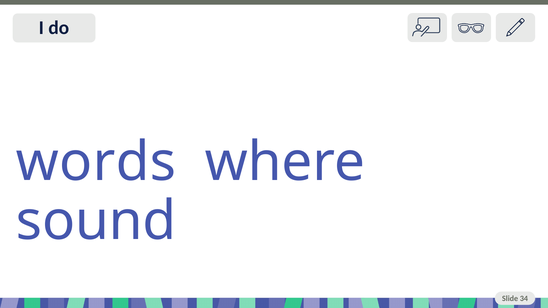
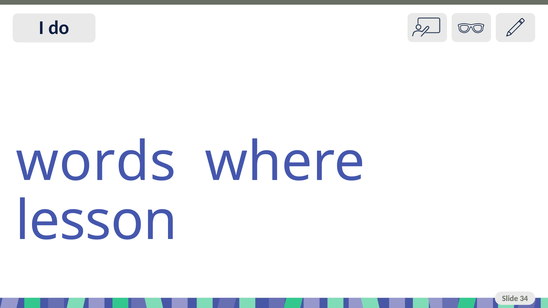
sound: sound -> lesson
